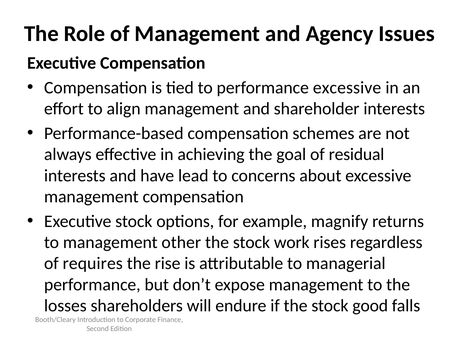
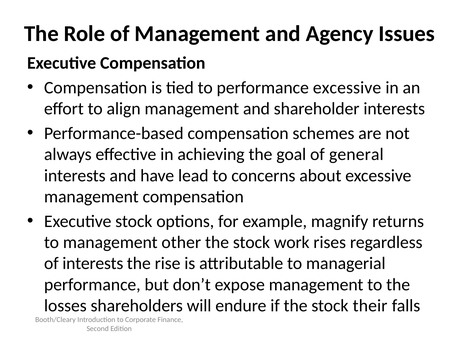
residual: residual -> general
of requires: requires -> interests
good: good -> their
